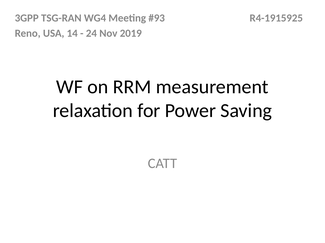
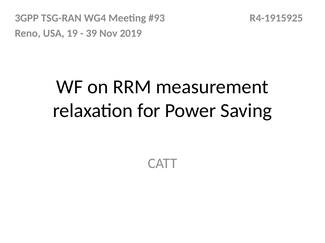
14: 14 -> 19
24: 24 -> 39
